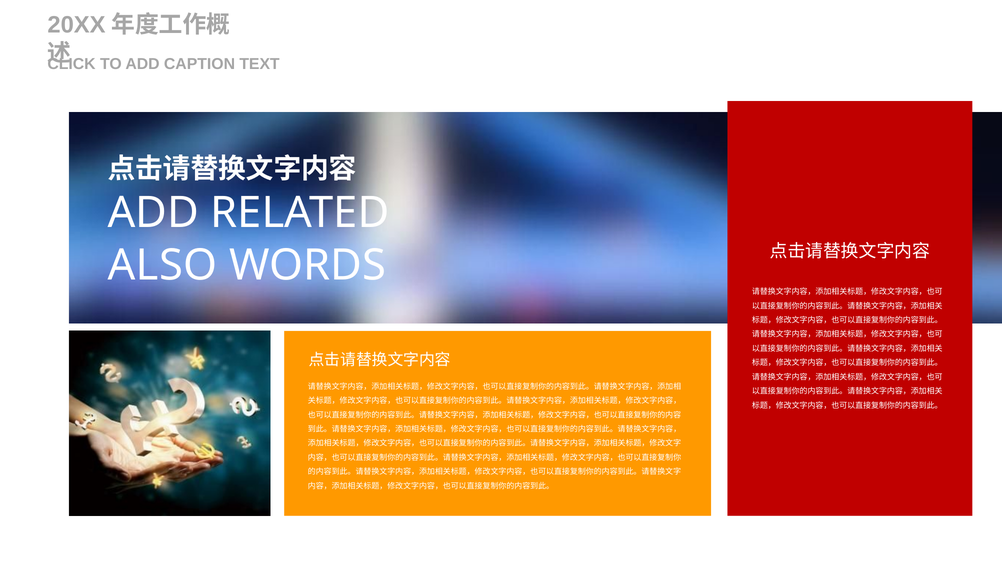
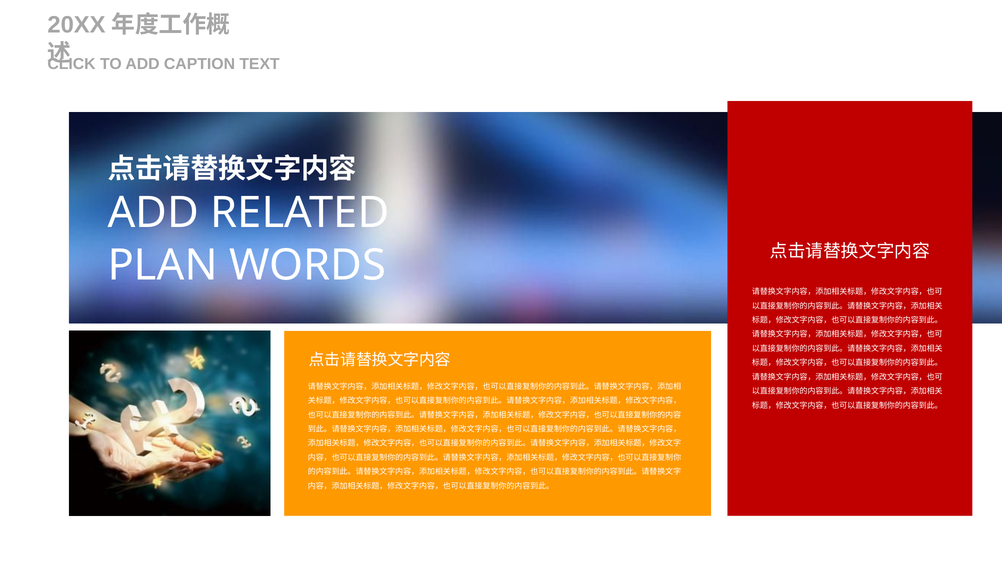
ALSO: ALSO -> PLAN
